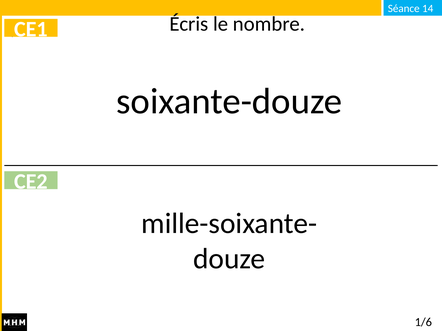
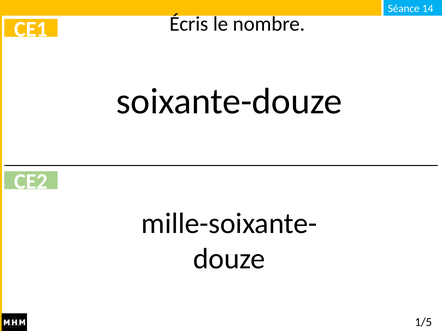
1/6: 1/6 -> 1/5
